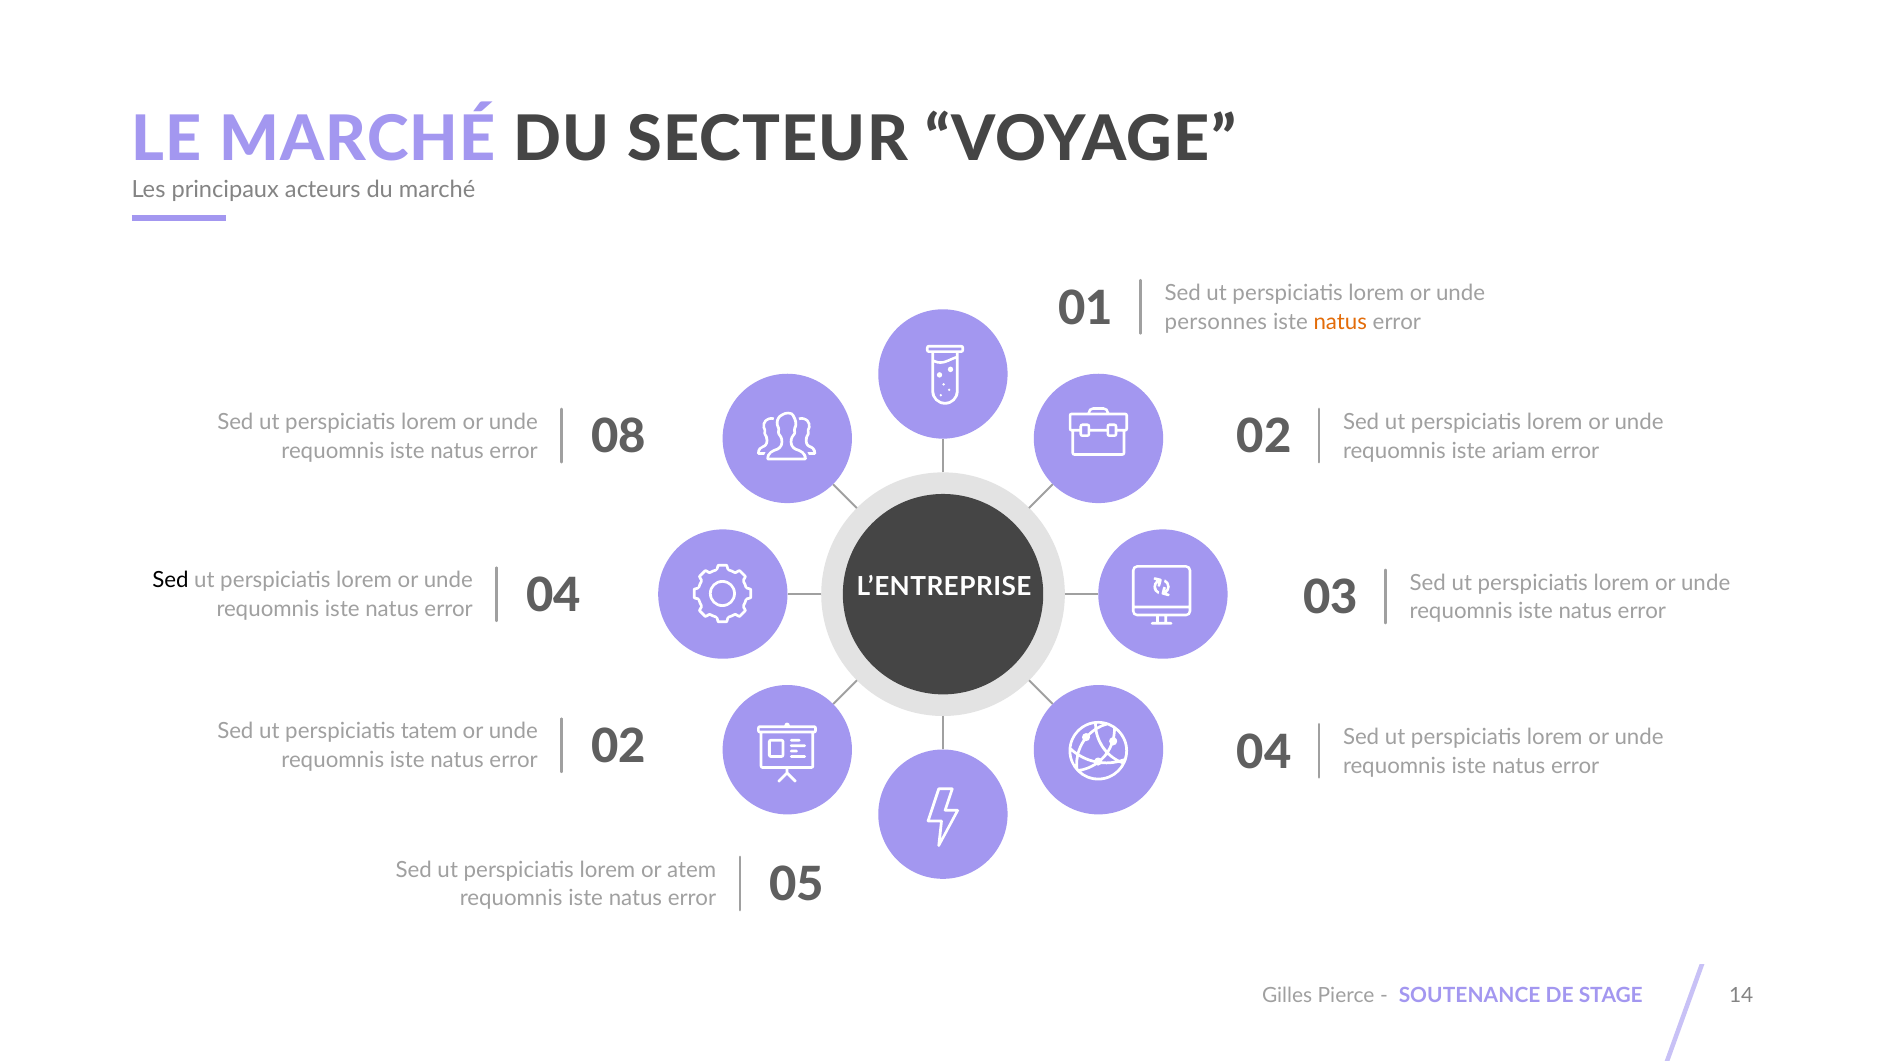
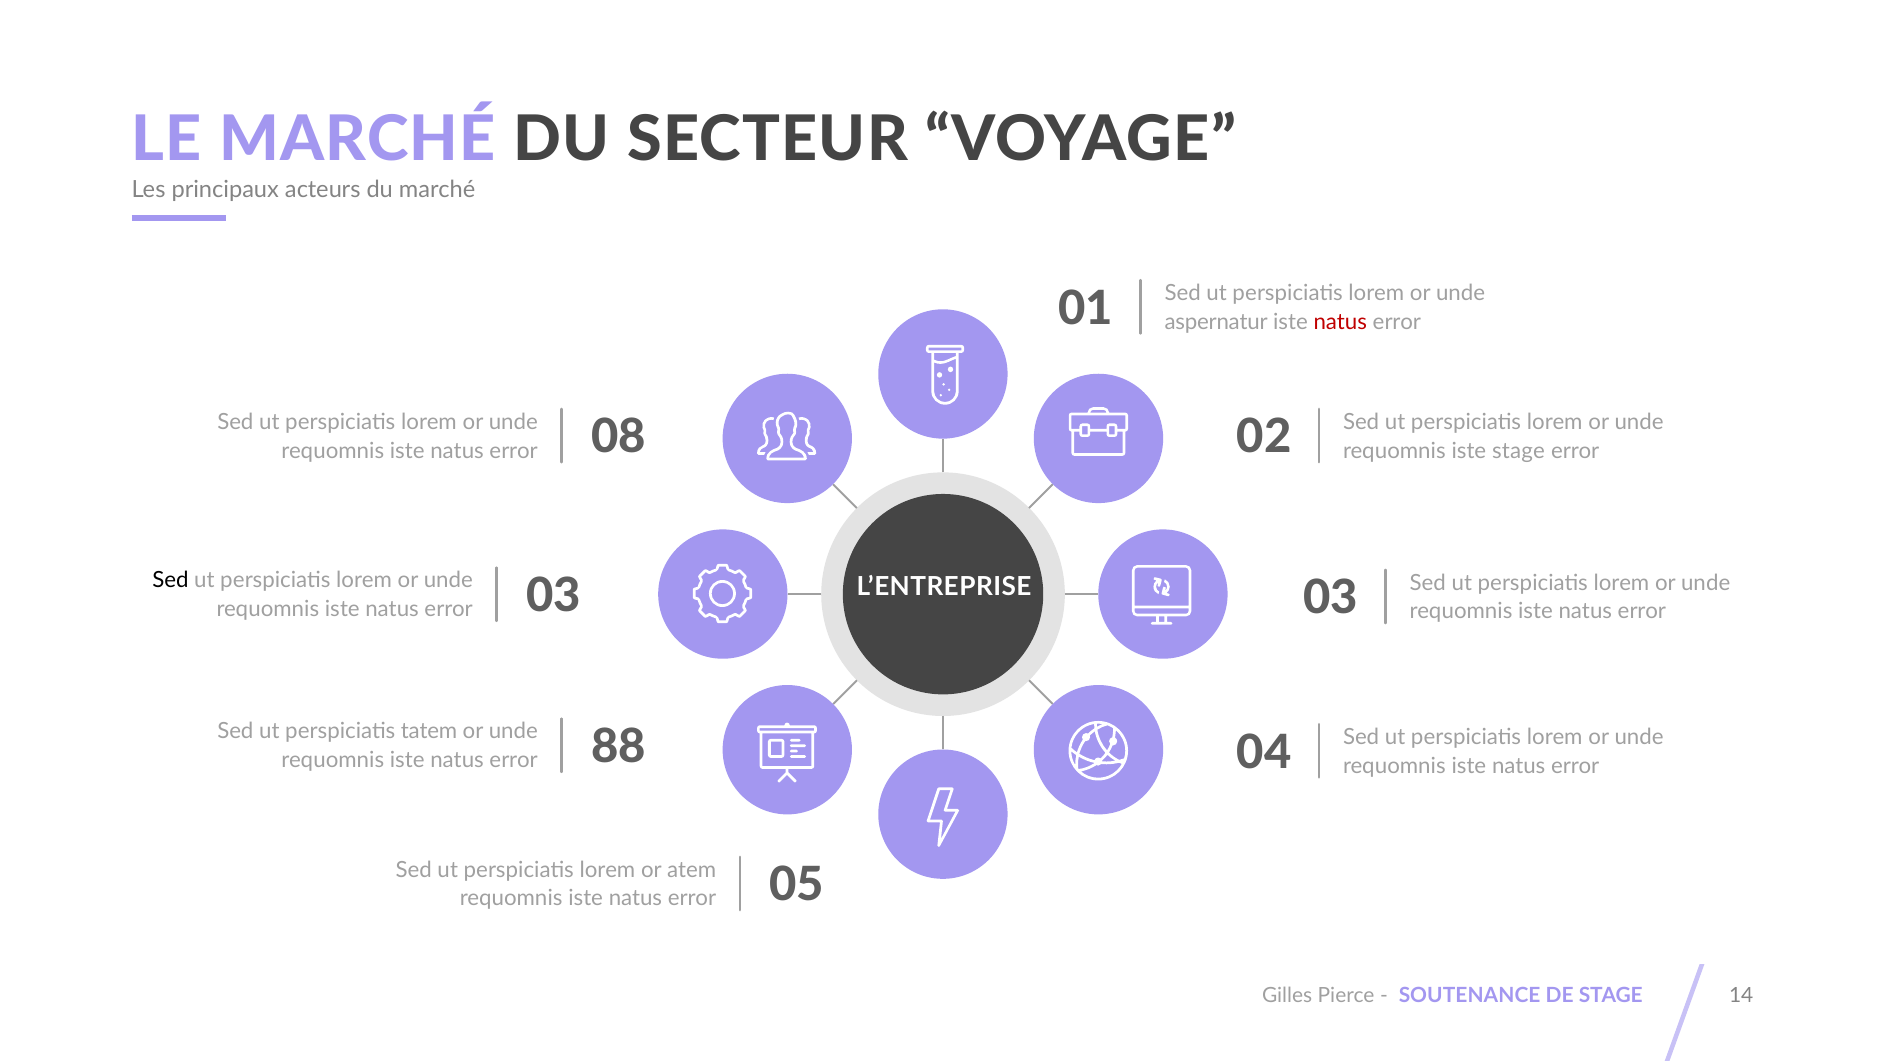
personnes: personnes -> aspernatur
natus at (1340, 322) colour: orange -> red
iste ariam: ariam -> stage
04 at (554, 596): 04 -> 03
natus error 02: 02 -> 88
